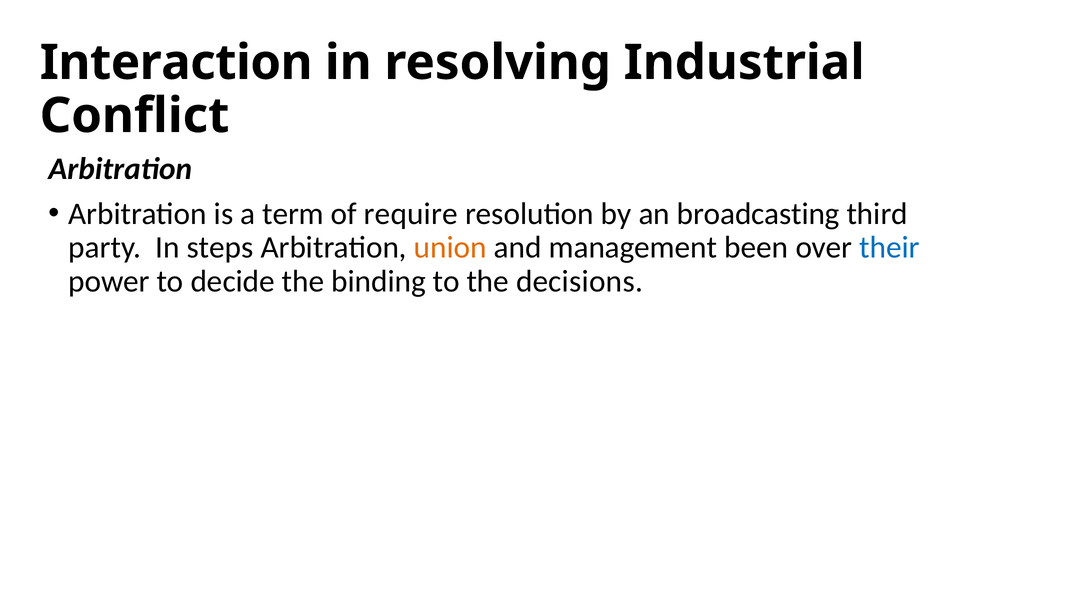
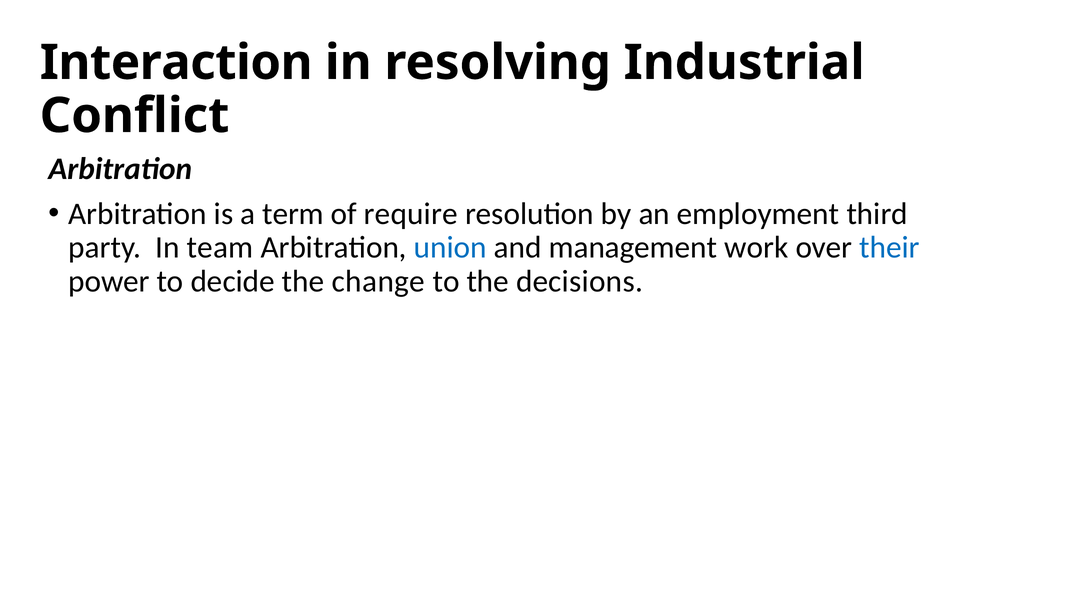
broadcasting: broadcasting -> employment
steps: steps -> team
union colour: orange -> blue
been: been -> work
binding: binding -> change
